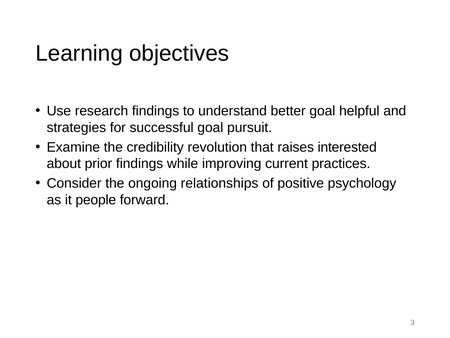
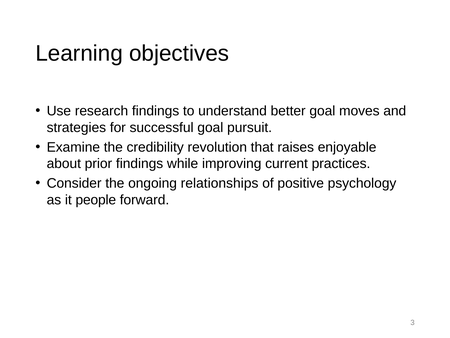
helpful: helpful -> moves
interested: interested -> enjoyable
